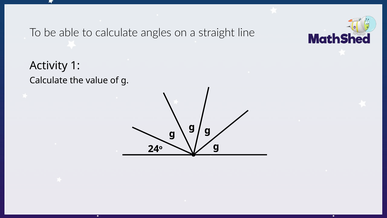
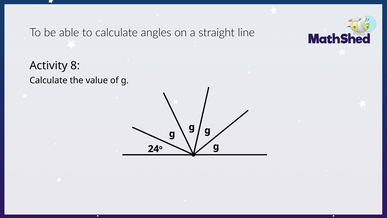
1: 1 -> 8
